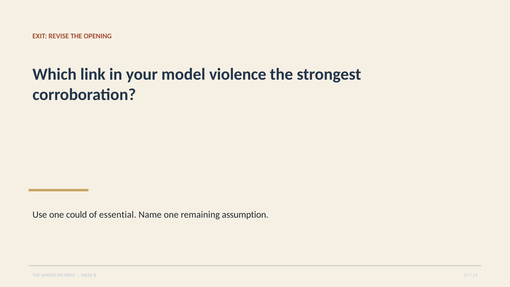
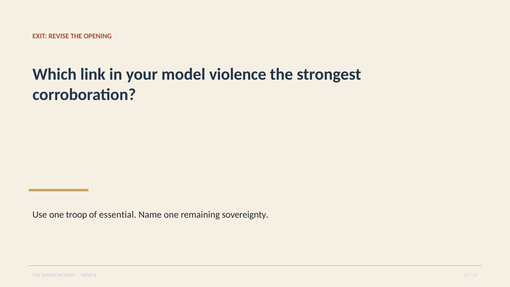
could: could -> troop
assumption: assumption -> sovereignty
